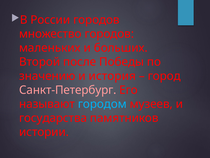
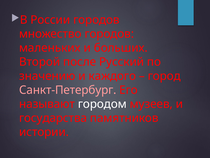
Победы: Победы -> Русский
история: история -> каждого
городом colour: light blue -> white
